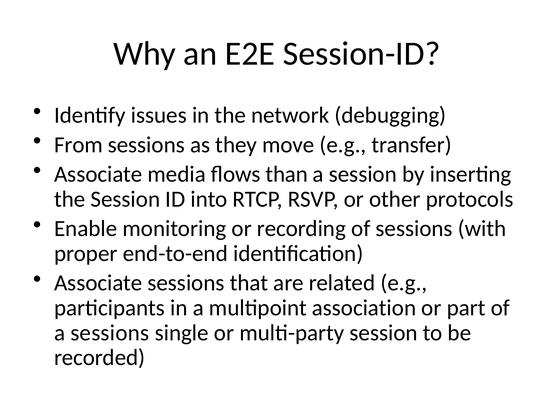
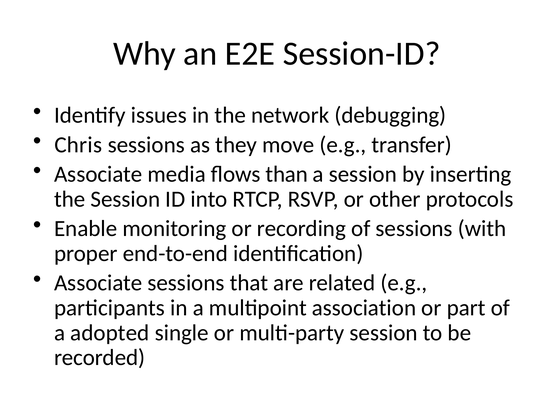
From: From -> Chris
a sessions: sessions -> adopted
